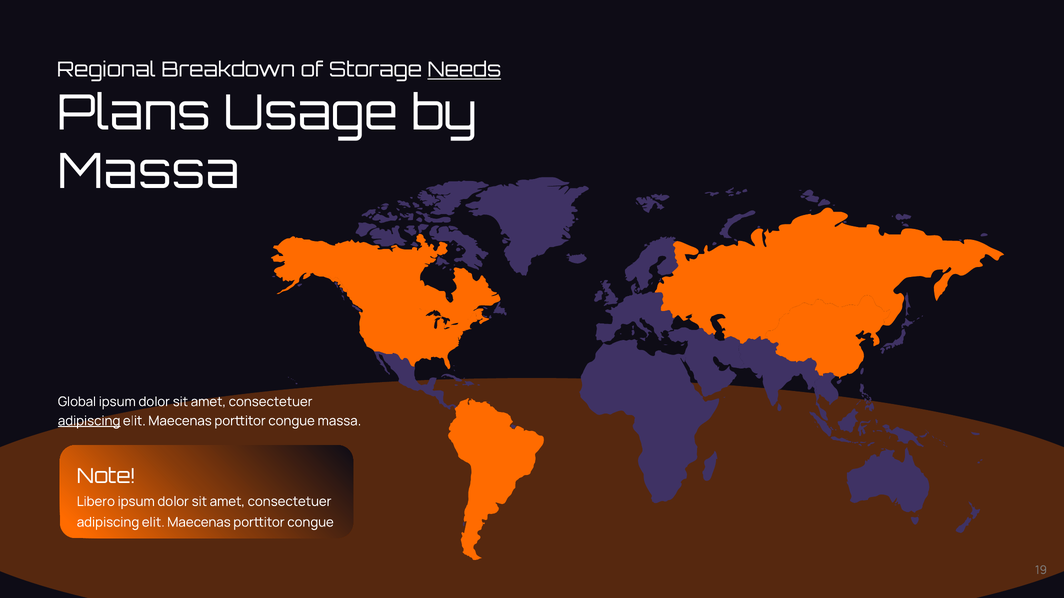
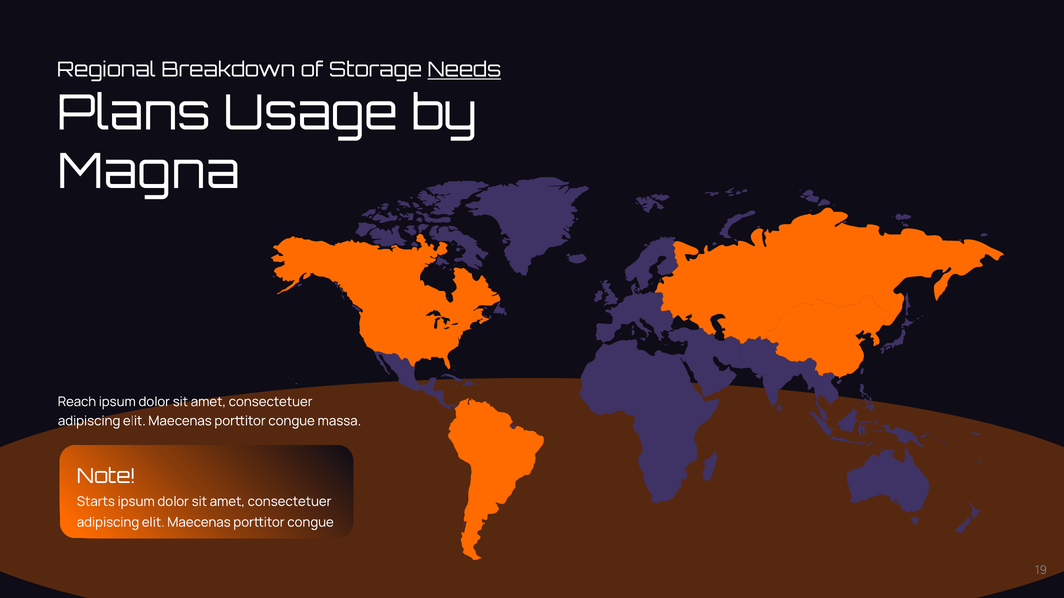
Massa at (149, 172): Massa -> Magna
Global: Global -> Reach
adipiscing at (89, 421) underline: present -> none
Libero: Libero -> Starts
